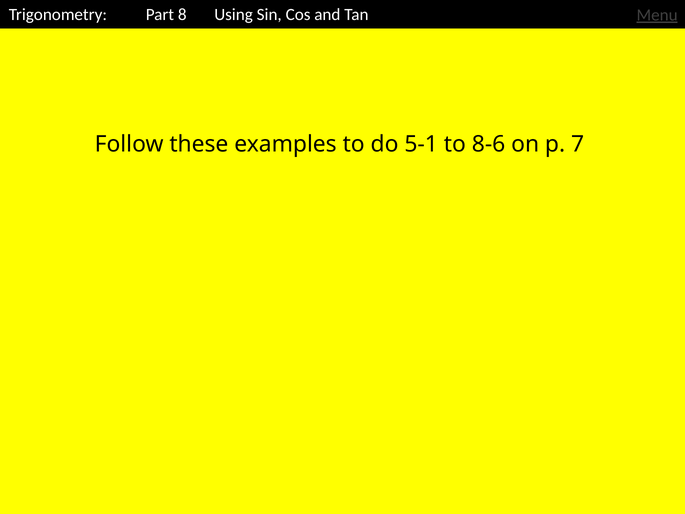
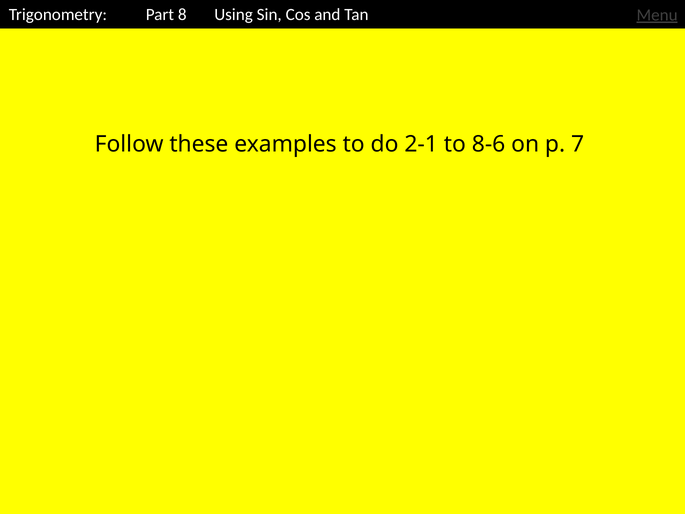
5-1: 5-1 -> 2-1
